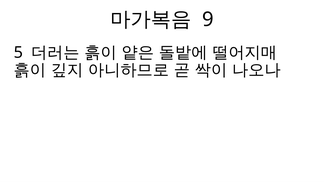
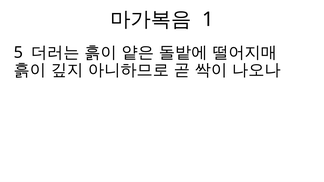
9: 9 -> 1
